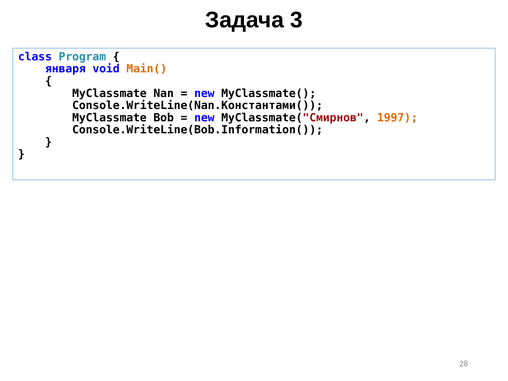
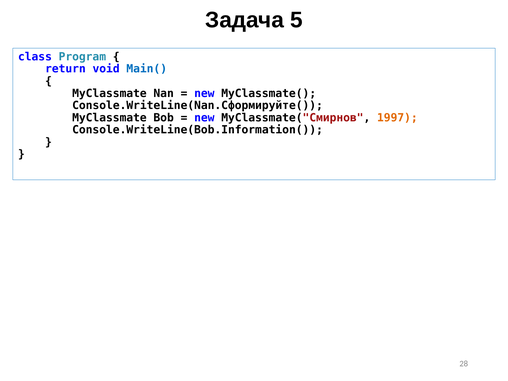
3: 3 -> 5
января: января -> return
Main( colour: orange -> blue
Console.WriteLine(Nan.Константами(: Console.WriteLine(Nan.Константами( -> Console.WriteLine(Nan.Сформируйте(
